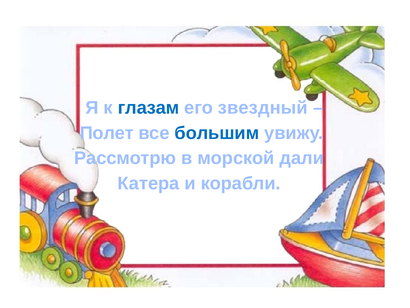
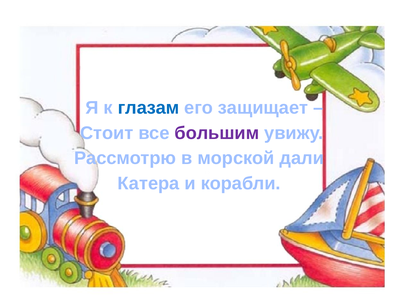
звездный: звездный -> защищает
Полет: Полет -> Стоит
большим colour: blue -> purple
